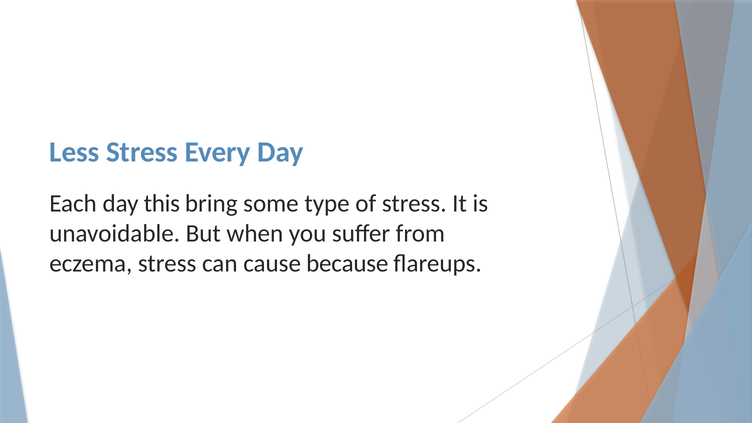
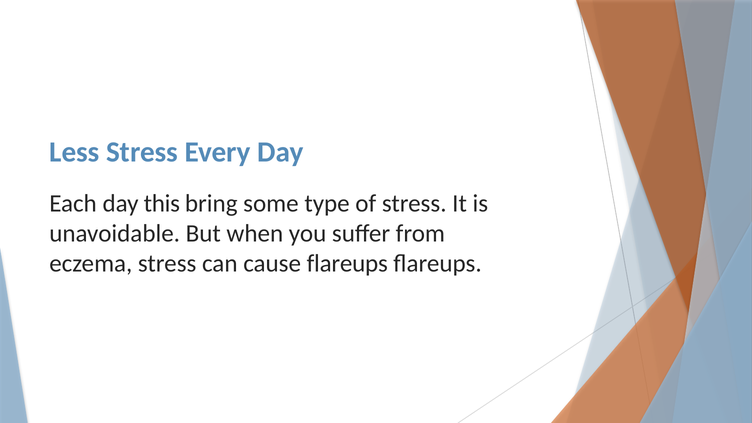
cause because: because -> flareups
